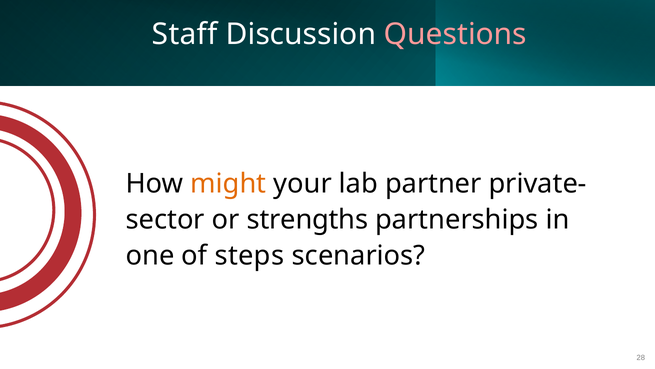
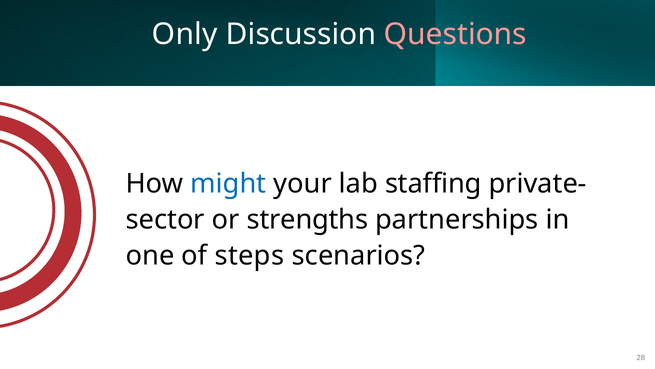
Staff: Staff -> Only
might colour: orange -> blue
partner: partner -> staffing
